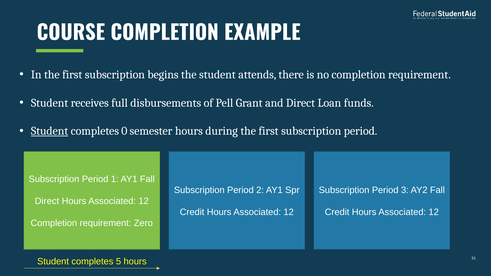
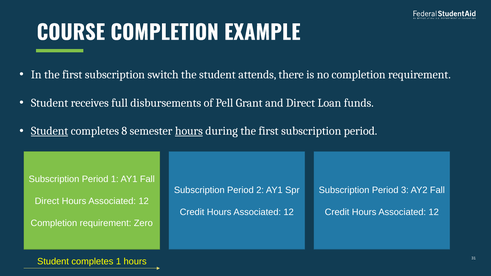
begins: begins -> switch
0: 0 -> 8
hours at (189, 131) underline: none -> present
completes 5: 5 -> 1
